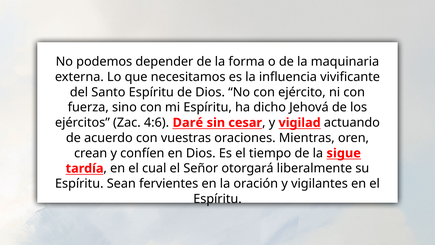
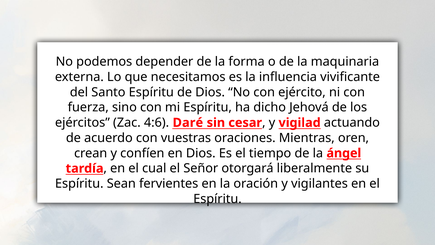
sigue: sigue -> ángel
